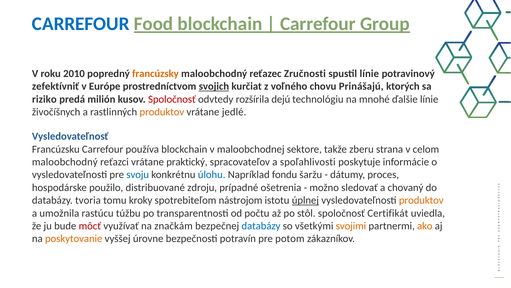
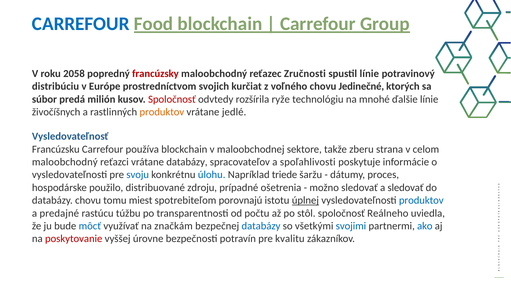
2010: 2010 -> 2058
francúzsky colour: orange -> red
zefektívniť: zefektívniť -> distribúciu
svojich underline: present -> none
Prinášajú: Prinášajú -> Jedinečné
riziko: riziko -> súbor
dejú: dejú -> ryže
vrátane praktický: praktický -> databázy
fondu: fondu -> triede
a chovaný: chovaný -> sledovať
databázy tvoria: tvoria -> chovu
kroky: kroky -> miest
nástrojom: nástrojom -> porovnajú
produktov at (421, 200) colour: orange -> blue
umožnila: umožnila -> predajné
Certifikát: Certifikát -> Reálneho
môcť colour: red -> blue
svojimi colour: orange -> blue
ako colour: orange -> blue
poskytovanie colour: orange -> red
potom: potom -> kvalitu
